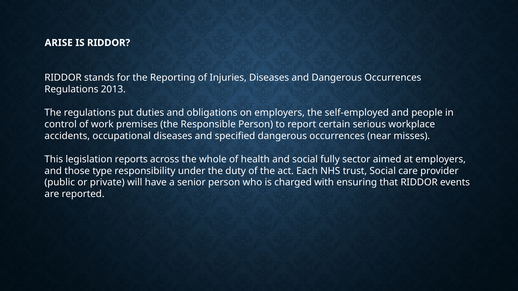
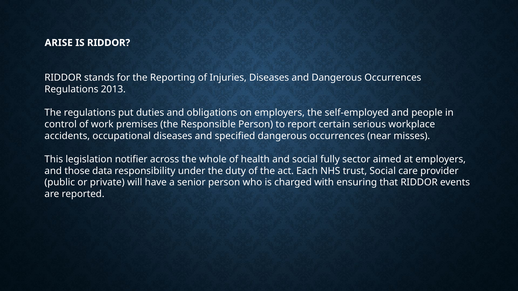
reports: reports -> notifier
type: type -> data
